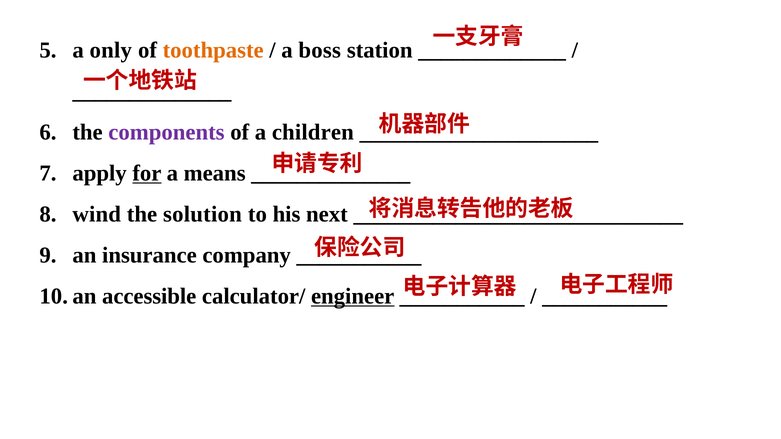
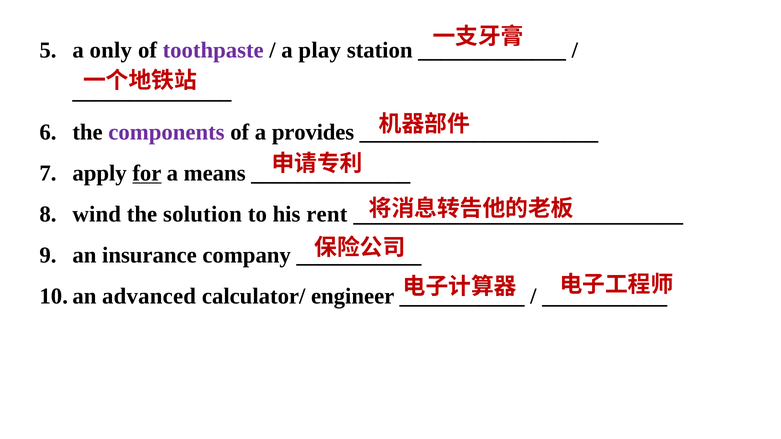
toothpaste colour: orange -> purple
boss: boss -> play
children: children -> provides
next: next -> rent
accessible: accessible -> advanced
engineer underline: present -> none
